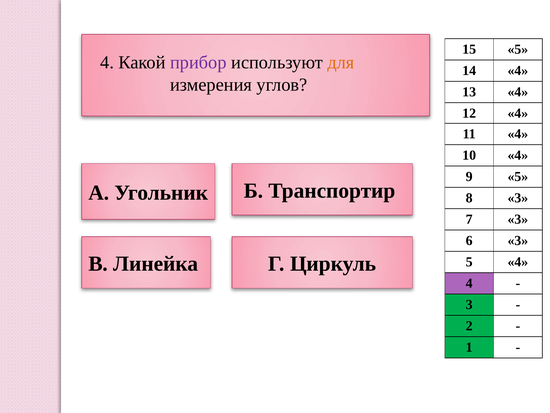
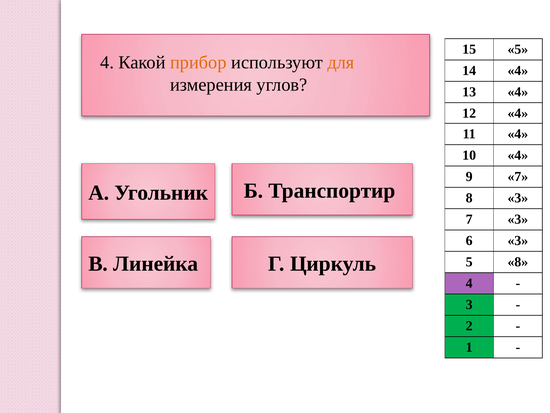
прибор colour: purple -> orange
9 5: 5 -> 7
5 4: 4 -> 8
